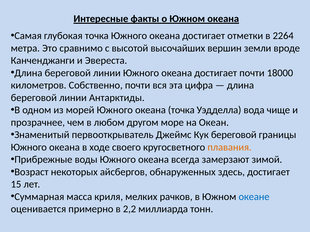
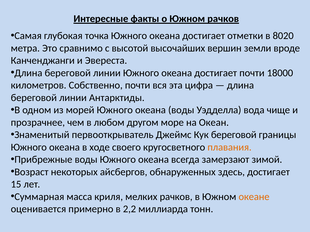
Южном океана: океана -> рачков
2264: 2264 -> 8020
океана точка: точка -> воды
океане colour: blue -> orange
